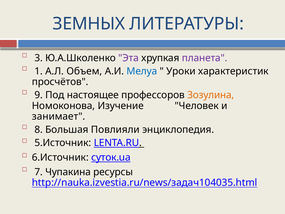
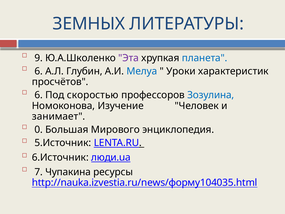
3: 3 -> 9
планета colour: purple -> blue
1 at (39, 71): 1 -> 6
Объем: Объем -> Глубин
9 at (39, 95): 9 -> 6
настоящее: настоящее -> скоростью
Зозулина colour: orange -> blue
8: 8 -> 0
Повлияли: Повлияли -> Мирового
суток.ua: суток.ua -> люди.ua
http://nauka.izvestia.ru/news/задач104035.html: http://nauka.izvestia.ru/news/задач104035.html -> http://nauka.izvestia.ru/news/форму104035.html
